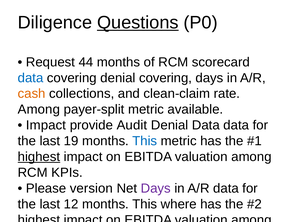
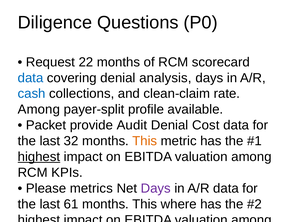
Questions underline: present -> none
44: 44 -> 22
denial covering: covering -> analysis
cash at (32, 94) colour: orange -> blue
payer-split metric: metric -> profile
Impact at (46, 125): Impact -> Packet
Denial Data: Data -> Cost
19: 19 -> 32
This at (145, 141) colour: blue -> orange
version: version -> metrics
12: 12 -> 61
